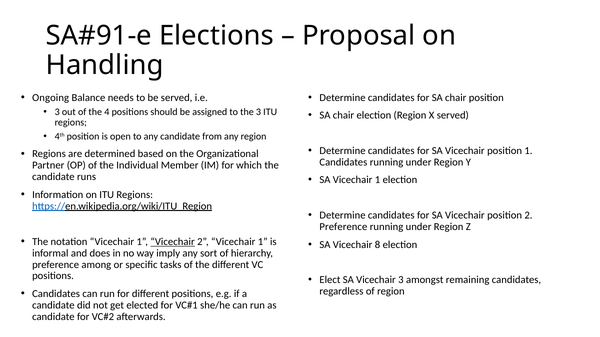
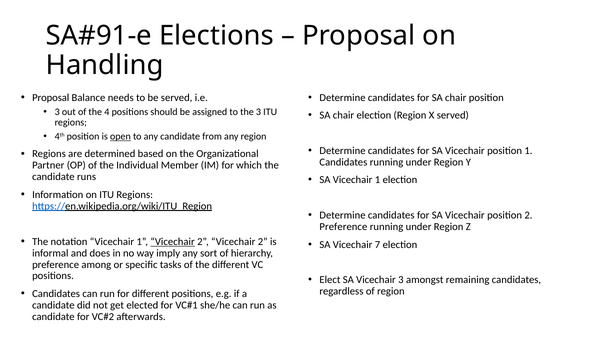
Ongoing at (51, 98): Ongoing -> Proposal
open underline: none -> present
2 Vicechair 1: 1 -> 2
8: 8 -> 7
